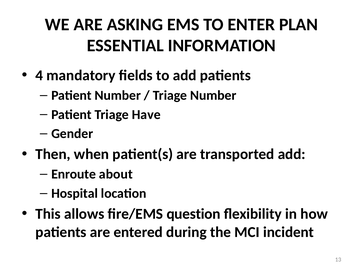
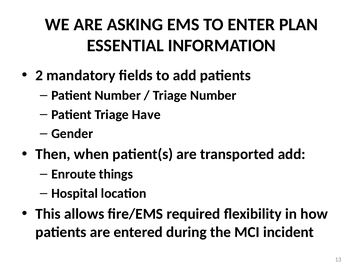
4: 4 -> 2
about: about -> things
question: question -> required
